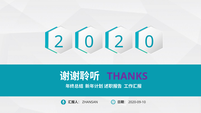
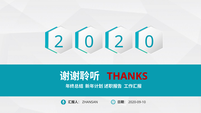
THANKS colour: purple -> red
